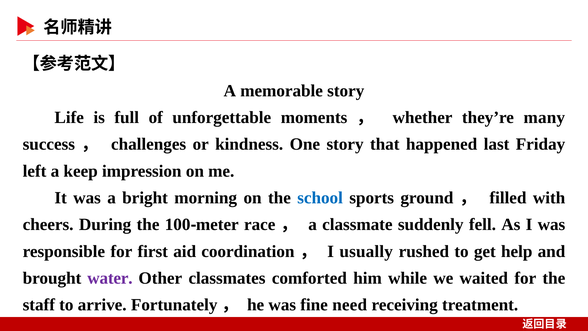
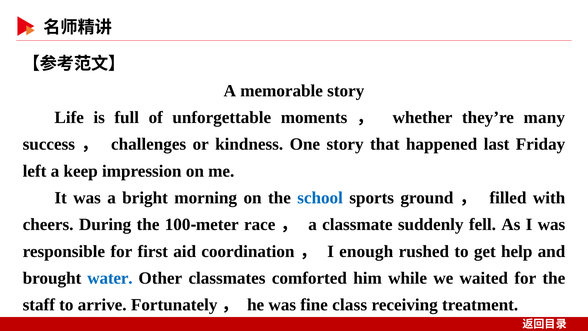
usually: usually -> enough
water colour: purple -> blue
need: need -> class
